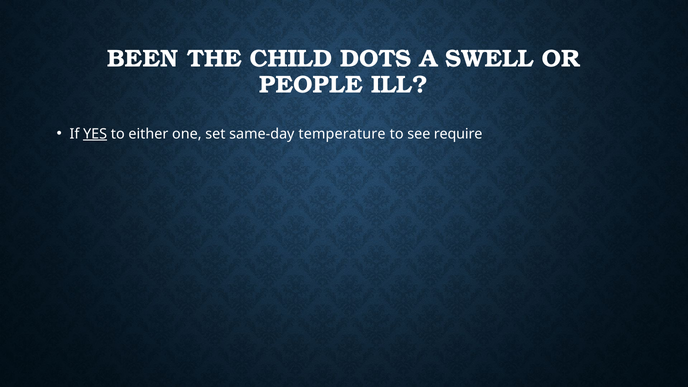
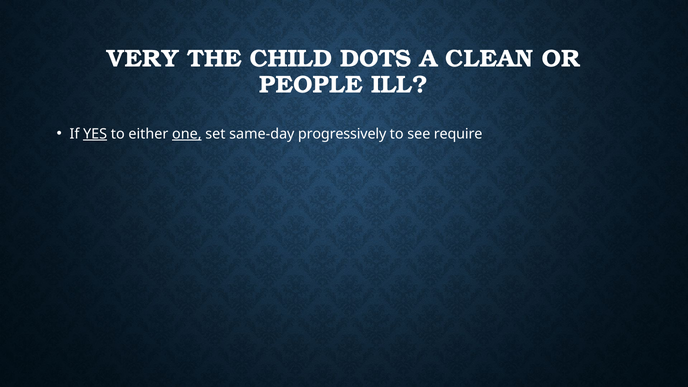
BEEN: BEEN -> VERY
SWELL: SWELL -> CLEAN
one underline: none -> present
temperature: temperature -> progressively
